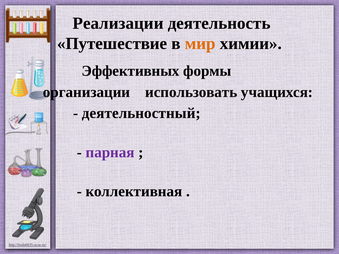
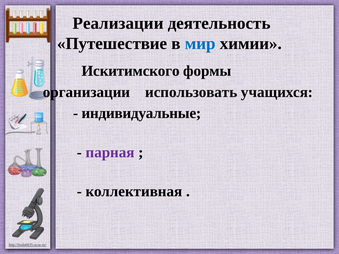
мир colour: orange -> blue
Эффективных: Эффективных -> Искитимского
деятельностный: деятельностный -> индивидуальные
